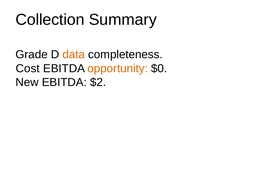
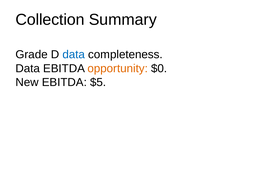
data at (74, 55) colour: orange -> blue
Cost at (28, 68): Cost -> Data
$2: $2 -> $5
